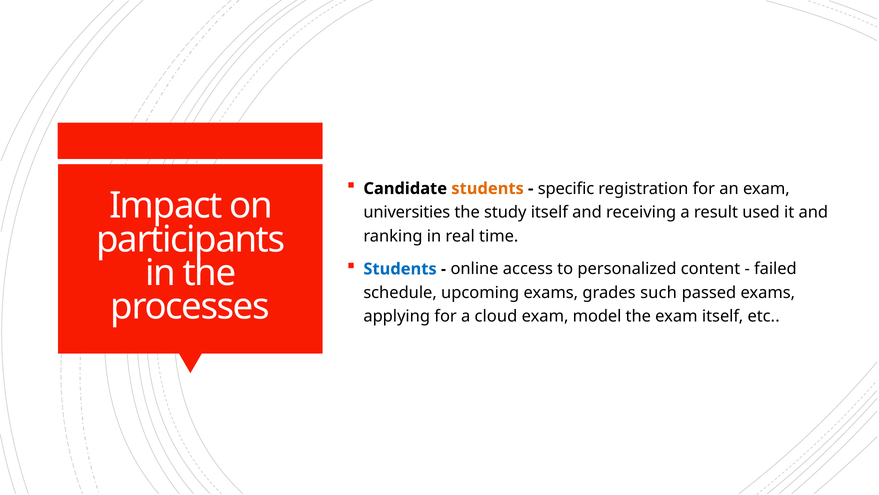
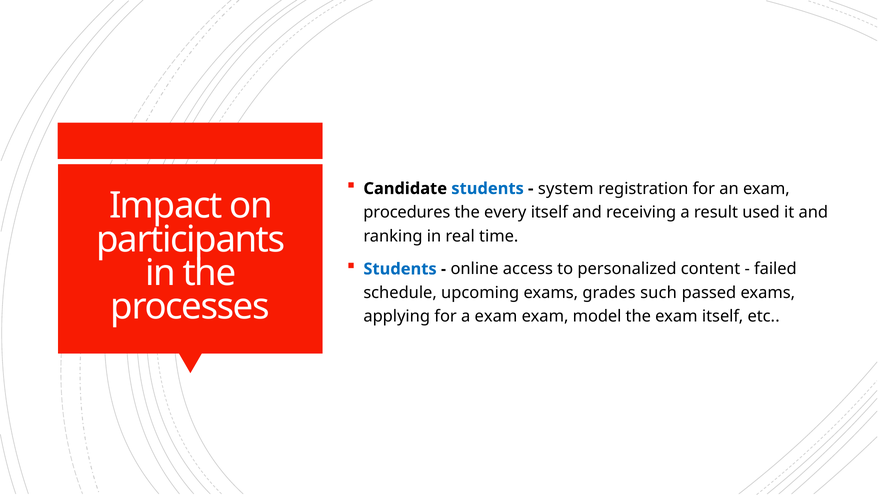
students at (488, 188) colour: orange -> blue
specific: specific -> system
universities: universities -> procedures
study: study -> every
a cloud: cloud -> exam
